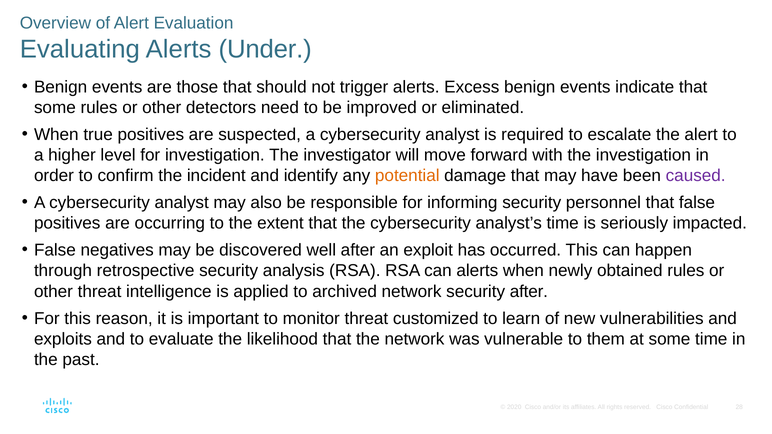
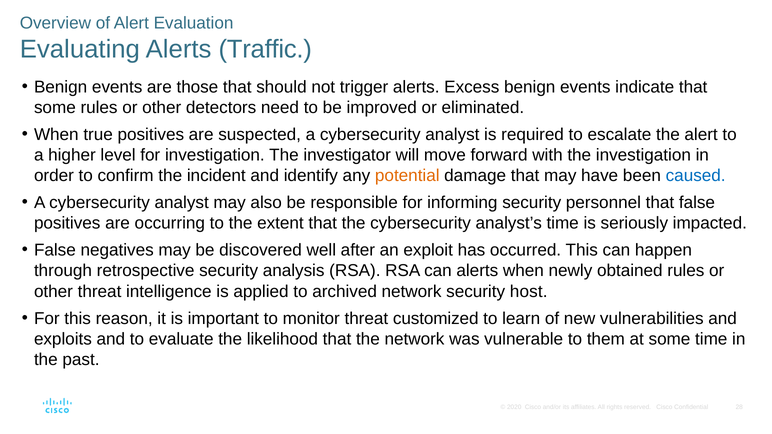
Under: Under -> Traffic
caused colour: purple -> blue
security after: after -> host
